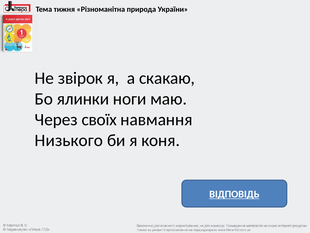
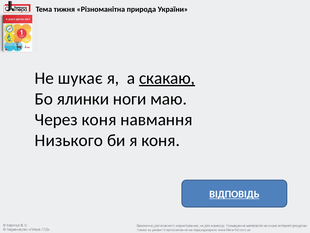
звірок: звірок -> шукає
скакаю underline: none -> present
Через своїх: своїх -> коня
